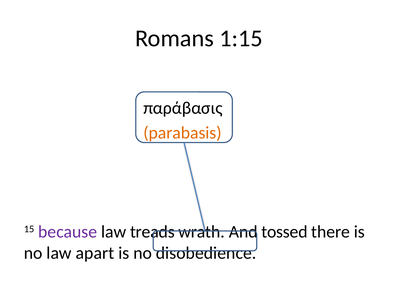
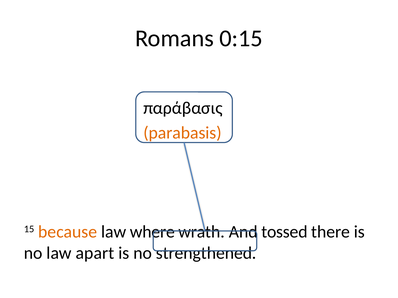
1:15: 1:15 -> 0:15
because colour: purple -> orange
treads: treads -> where
disobedience: disobedience -> strengthened
